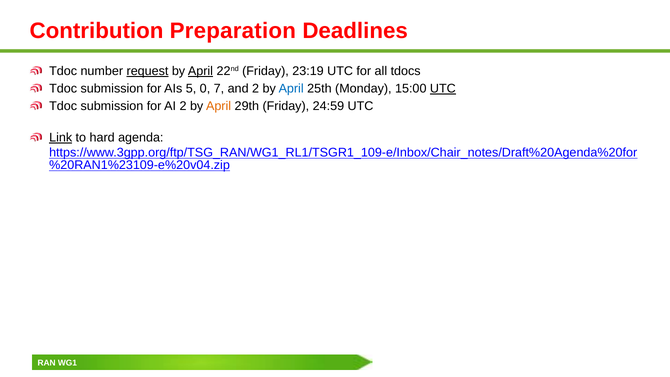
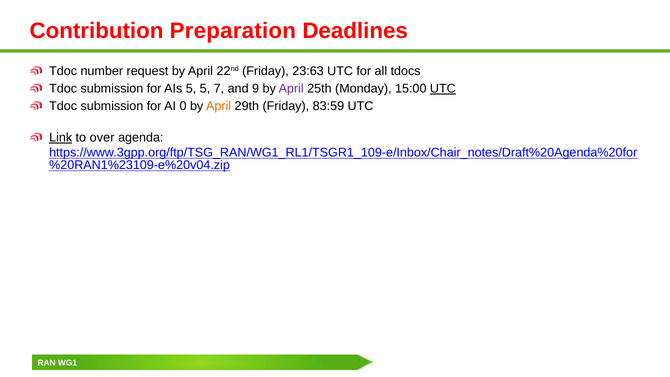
request underline: present -> none
April at (201, 71) underline: present -> none
23:19: 23:19 -> 23:63
5 0: 0 -> 5
and 2: 2 -> 9
April at (291, 89) colour: blue -> purple
AI 2: 2 -> 0
24:59: 24:59 -> 83:59
hard: hard -> over
